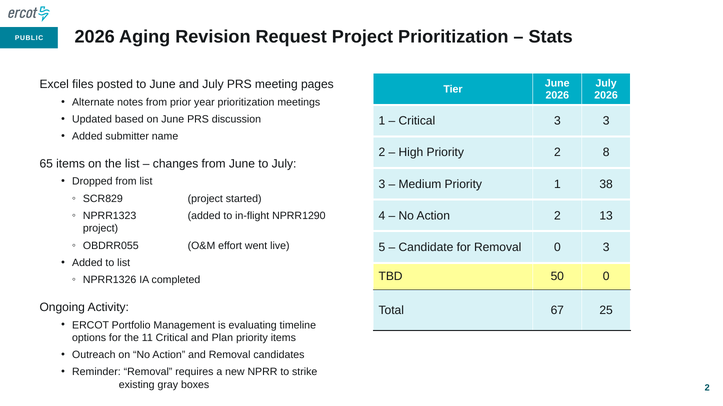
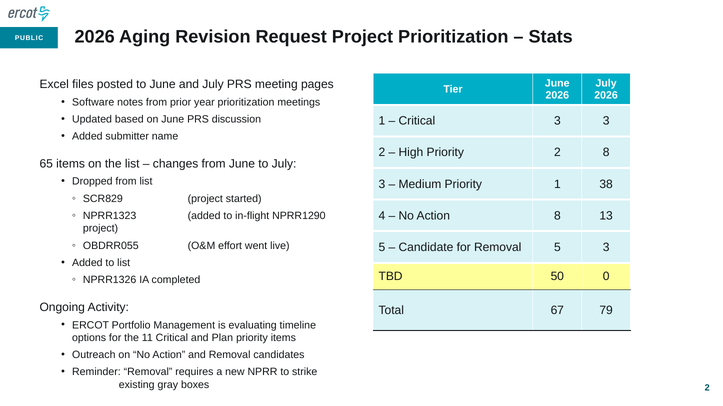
Alternate: Alternate -> Software
Action 2: 2 -> 8
Removal 0: 0 -> 5
25: 25 -> 79
